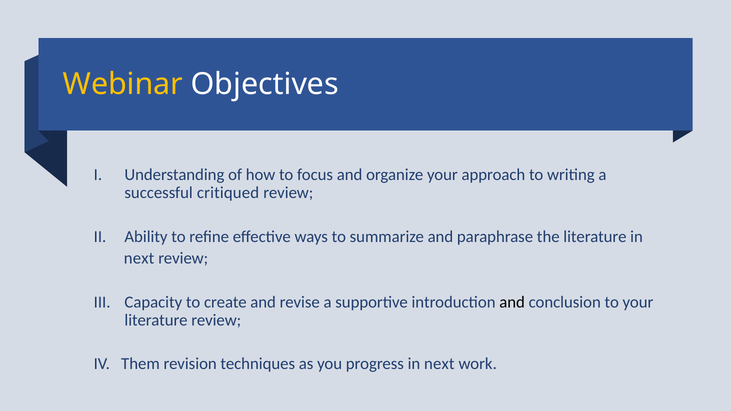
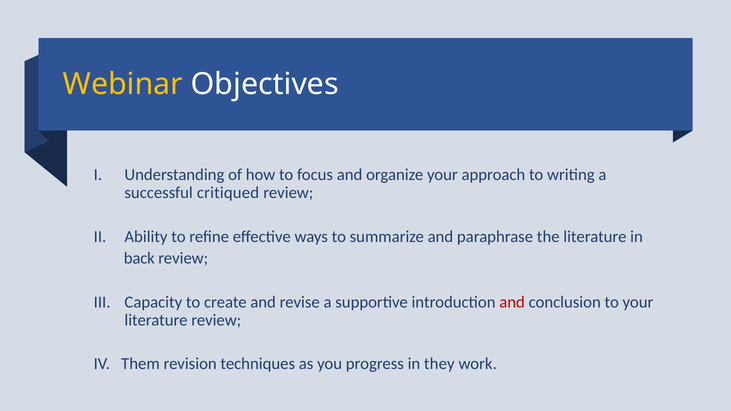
next at (139, 259): next -> back
and at (512, 302) colour: black -> red
progress in next: next -> they
